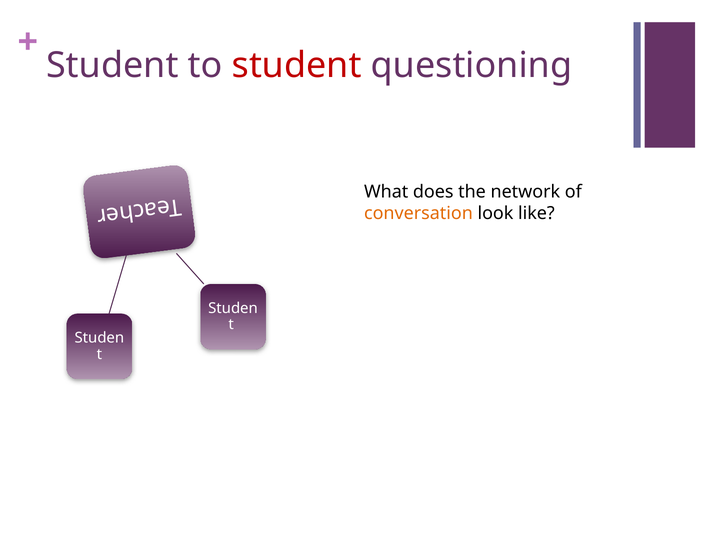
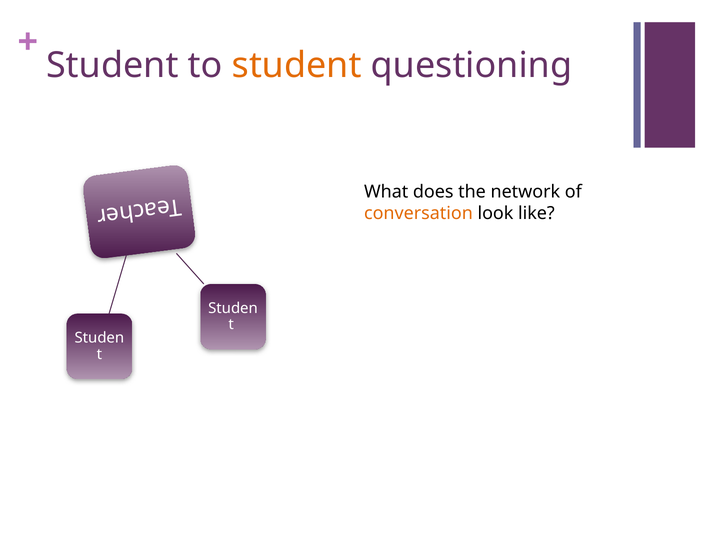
student at (297, 66) colour: red -> orange
